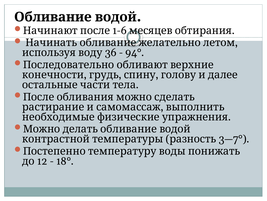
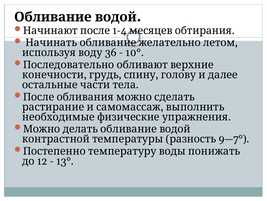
1-6: 1-6 -> 1-4
94°: 94° -> 10°
3—7°: 3—7° -> 9—7°
18°: 18° -> 13°
